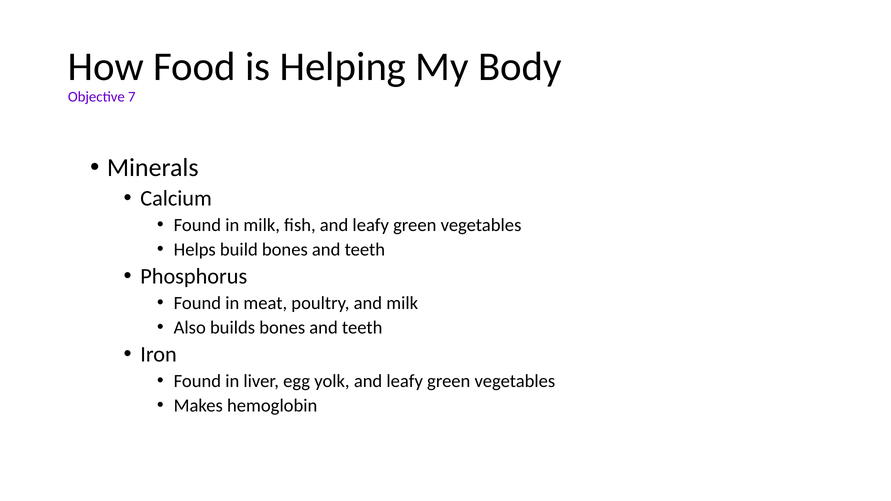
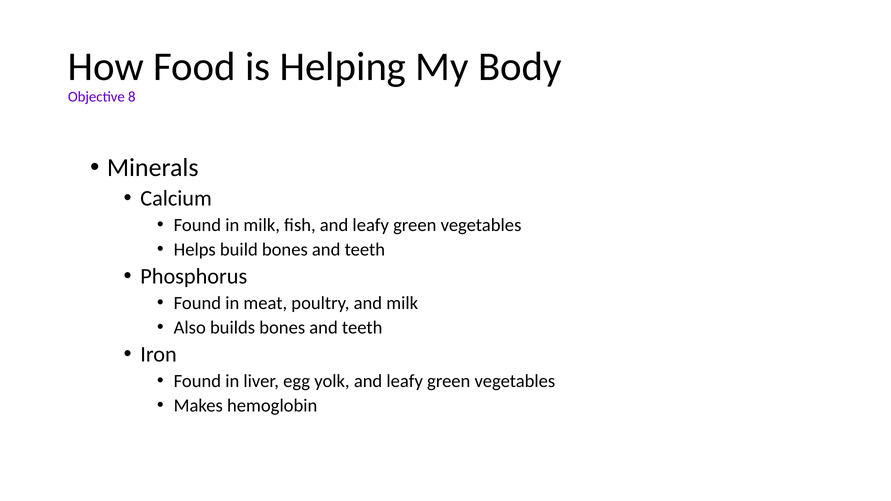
7: 7 -> 8
